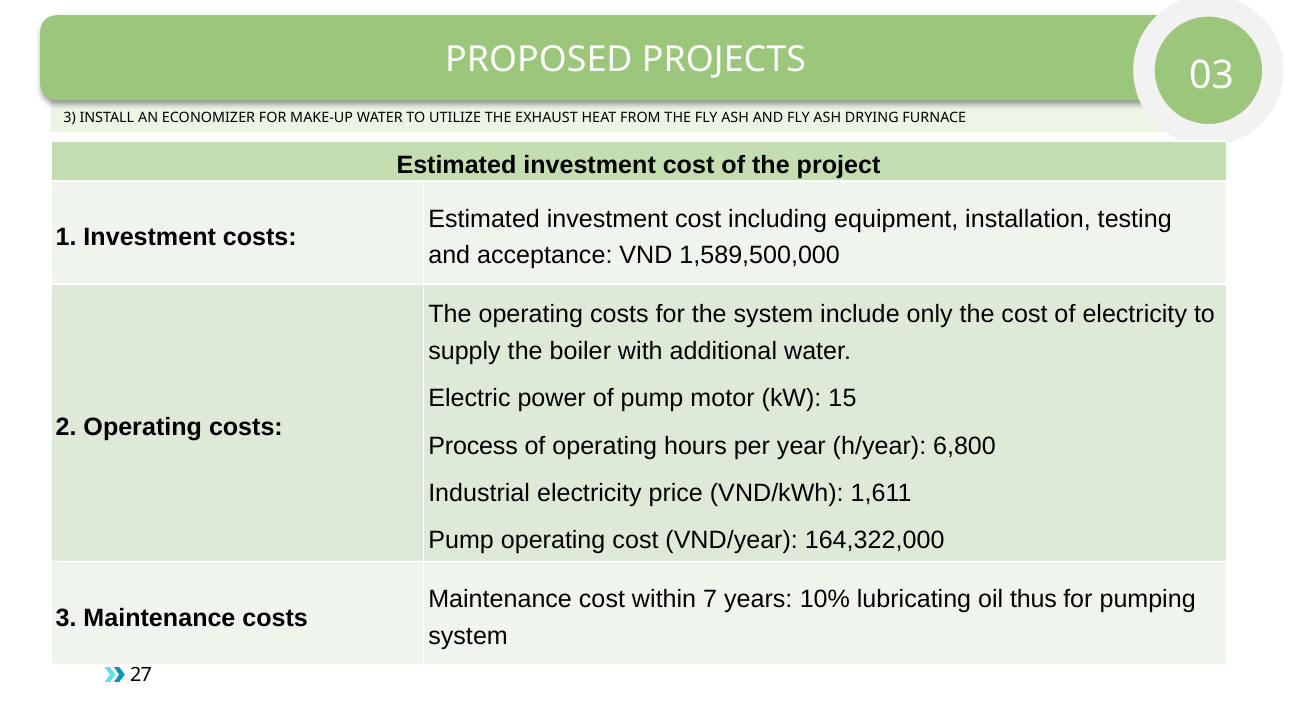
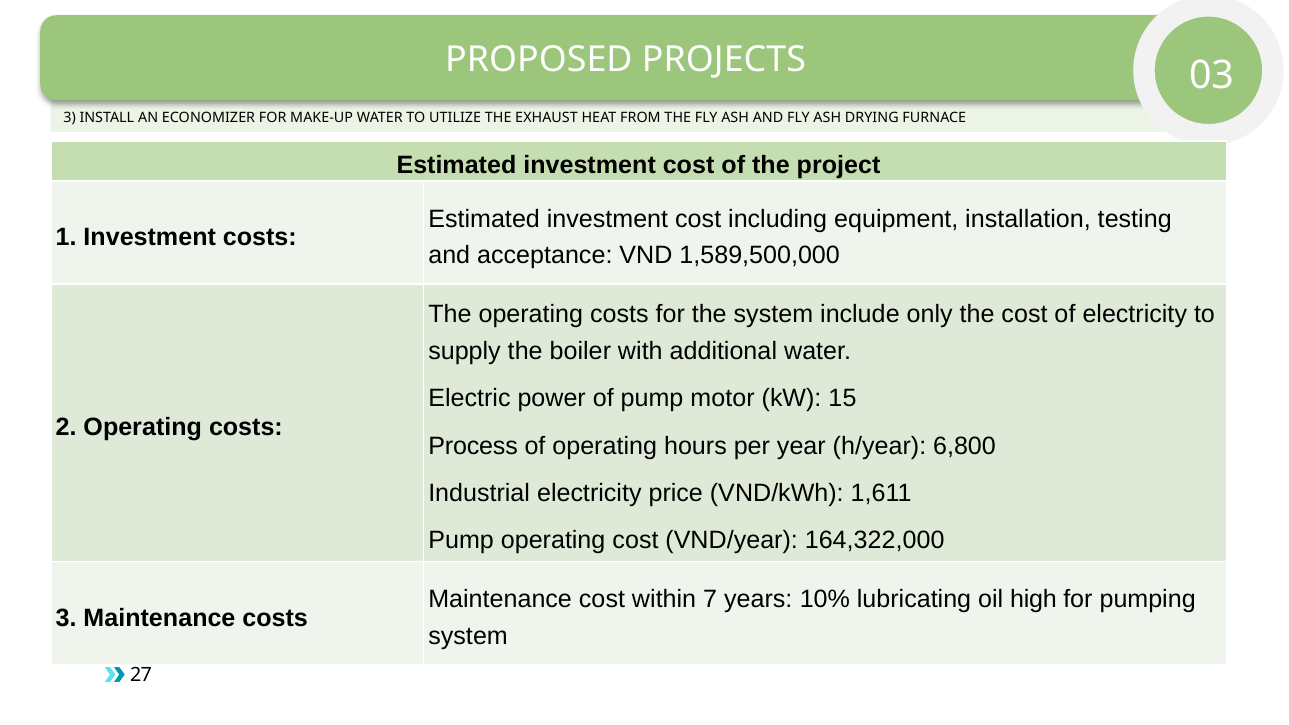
thus: thus -> high
